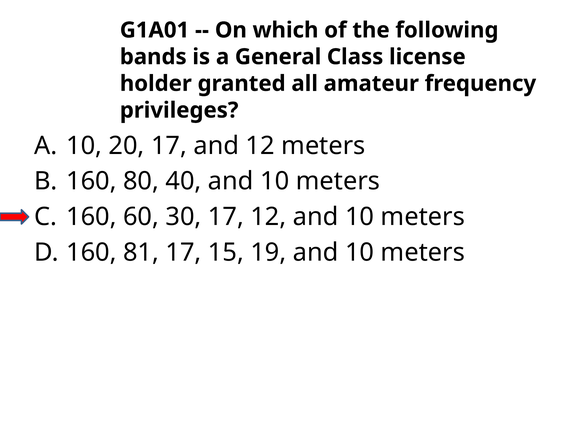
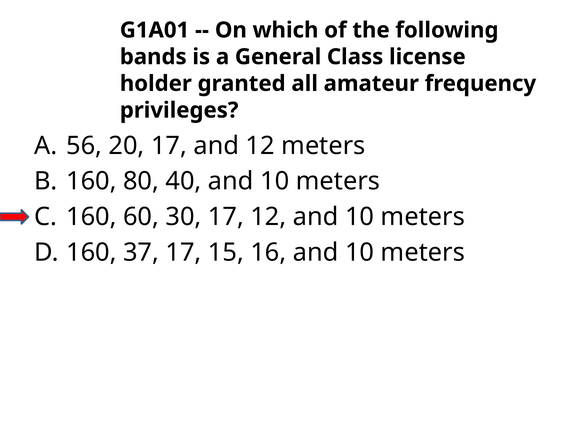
A 10: 10 -> 56
81: 81 -> 37
19: 19 -> 16
